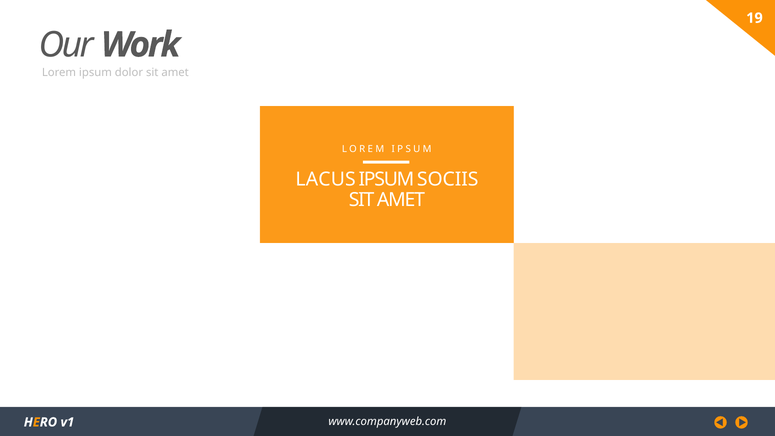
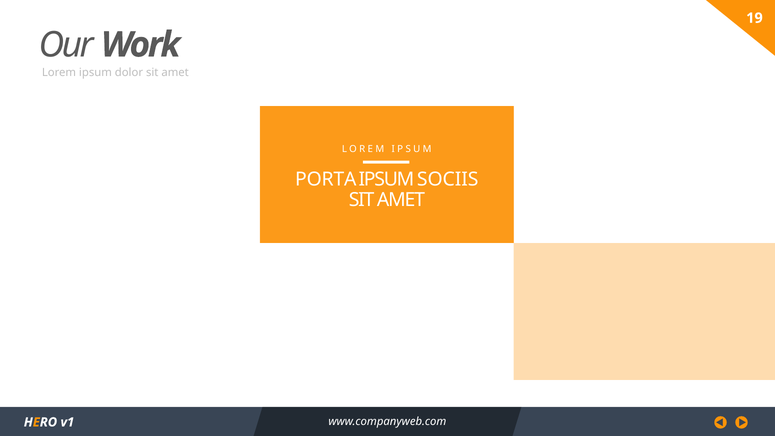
LACUS: LACUS -> PORTA
